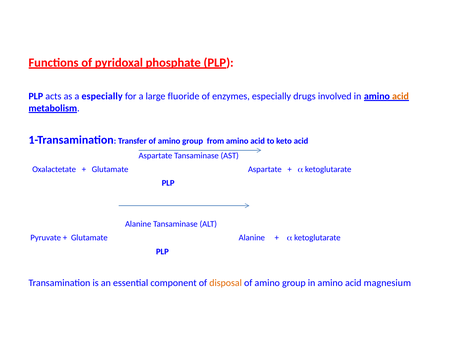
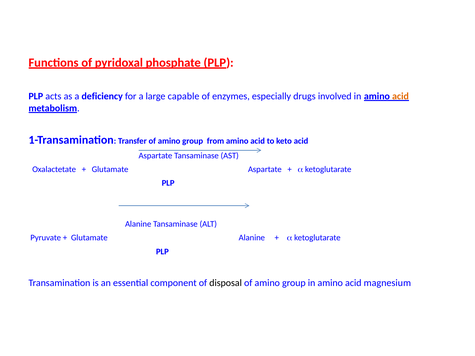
a especially: especially -> deficiency
fluoride: fluoride -> capable
disposal colour: orange -> black
